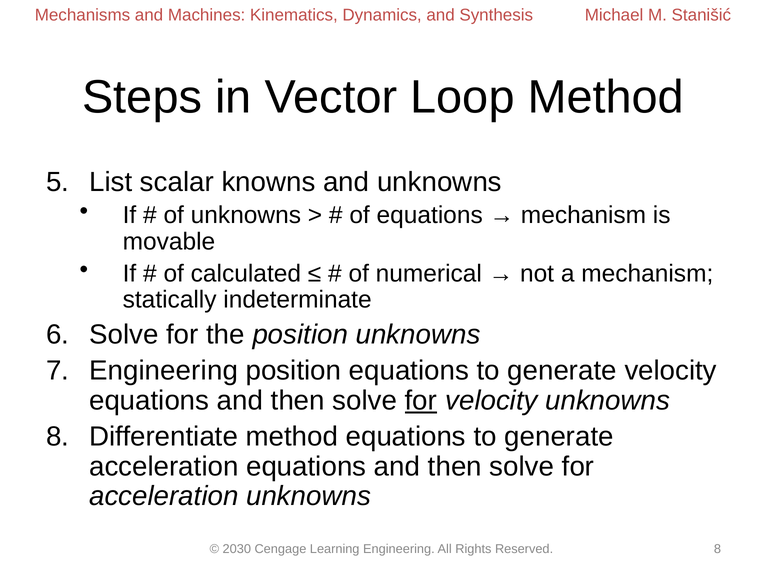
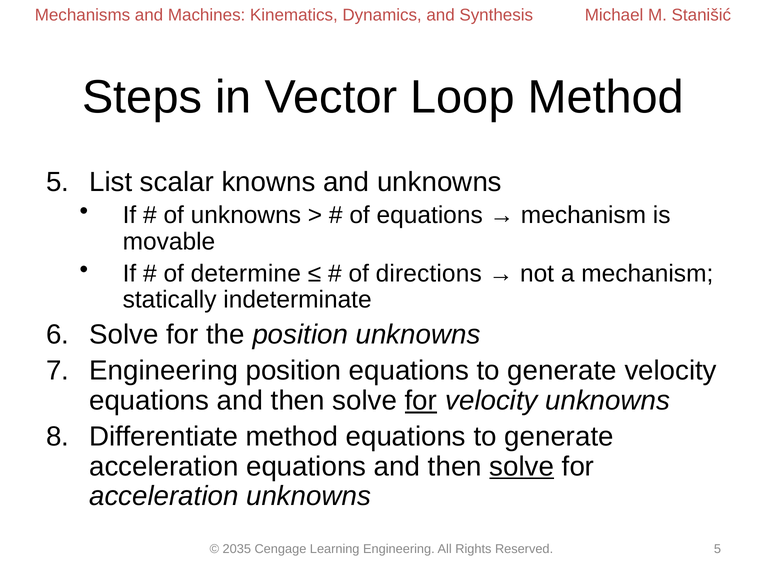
calculated: calculated -> determine
numerical: numerical -> directions
solve at (522, 467) underline: none -> present
2030: 2030 -> 2035
Reserved 8: 8 -> 5
